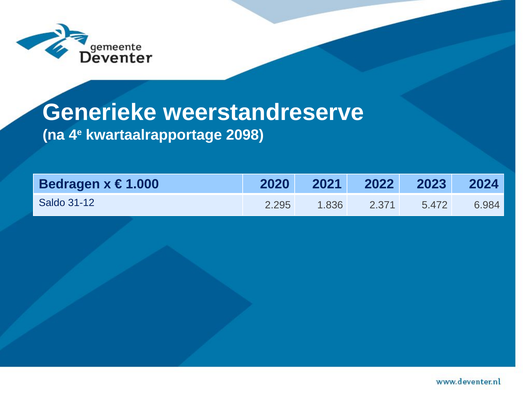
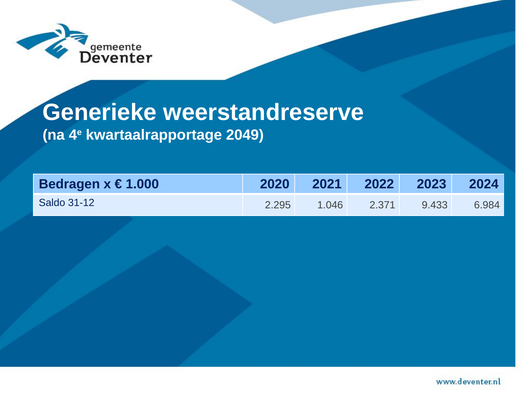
2098: 2098 -> 2049
1.836: 1.836 -> 1.046
5.472: 5.472 -> 9.433
